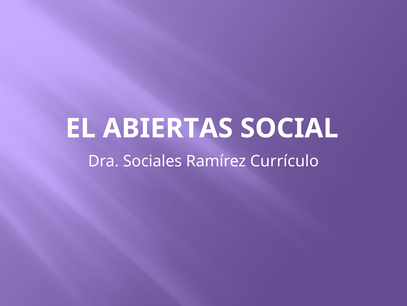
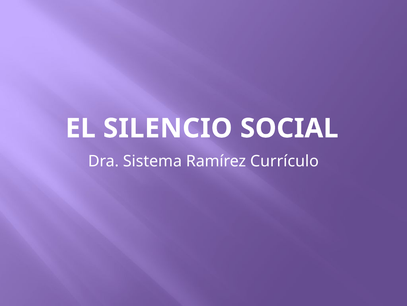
ABIERTAS: ABIERTAS -> SILENCIO
Sociales: Sociales -> Sistema
